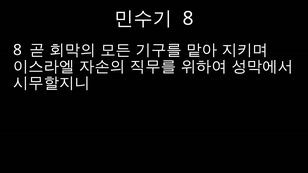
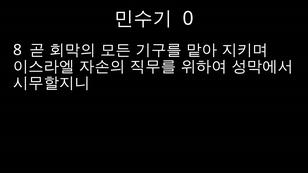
8 at (188, 19): 8 -> 0
